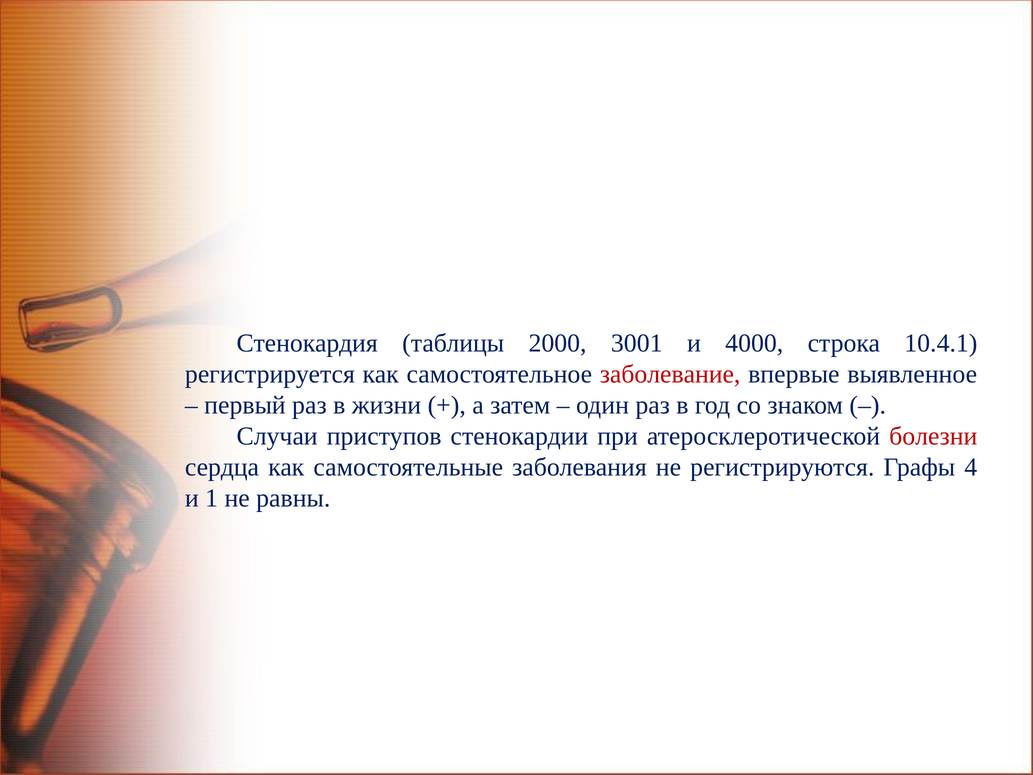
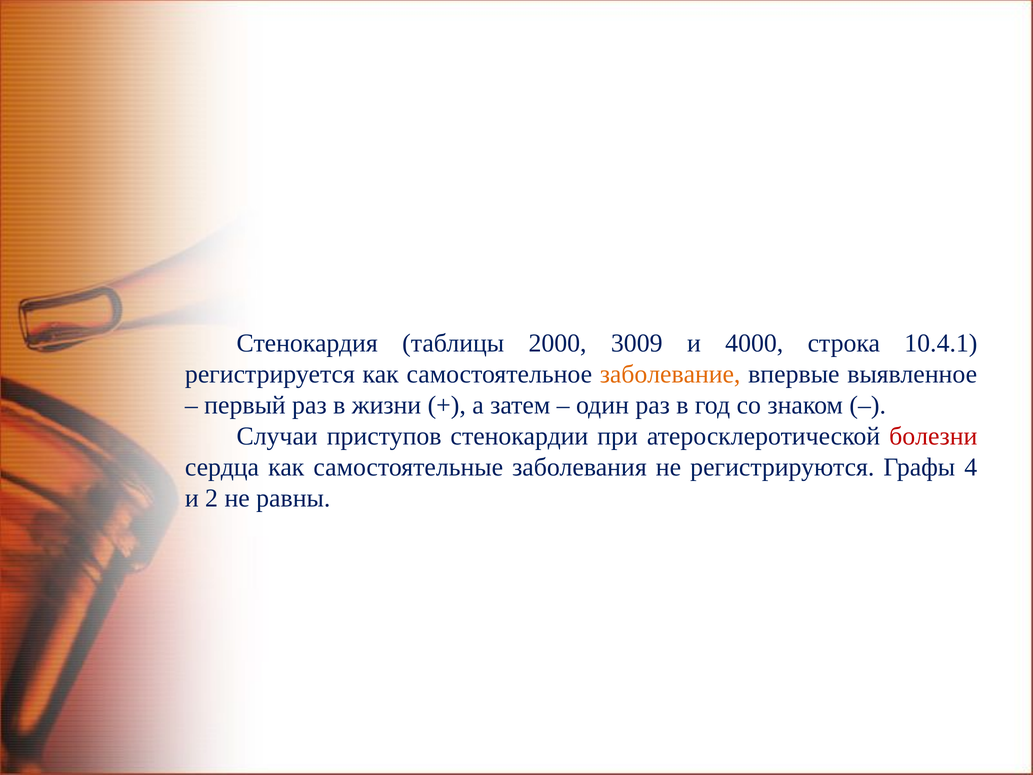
3001: 3001 -> 3009
заболевание colour: red -> orange
1: 1 -> 2
